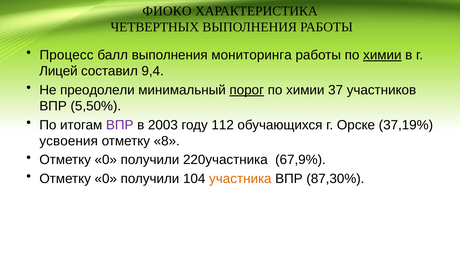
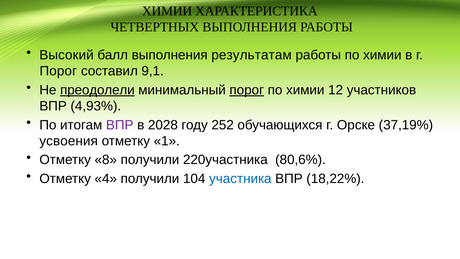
ФИОКО at (167, 11): ФИОКО -> ХИМИИ
Процесс: Процесс -> Высокий
мониторинга: мониторинга -> результатам
химии at (382, 55) underline: present -> none
Лицей at (58, 71): Лицей -> Порог
9,4: 9,4 -> 9,1
преодолели underline: none -> present
37: 37 -> 12
5,50%: 5,50% -> 4,93%
2003: 2003 -> 2028
112: 112 -> 252
8: 8 -> 1
0 at (106, 160): 0 -> 8
67,9%: 67,9% -> 80,6%
0 at (106, 179): 0 -> 4
участника colour: orange -> blue
87,30%: 87,30% -> 18,22%
